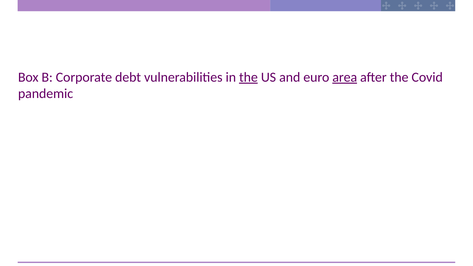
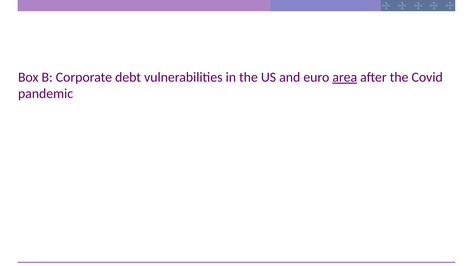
the at (248, 77) underline: present -> none
